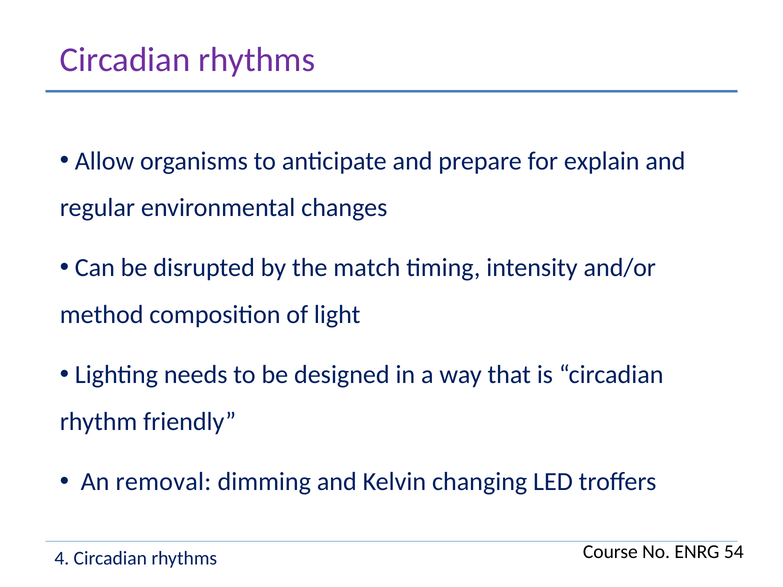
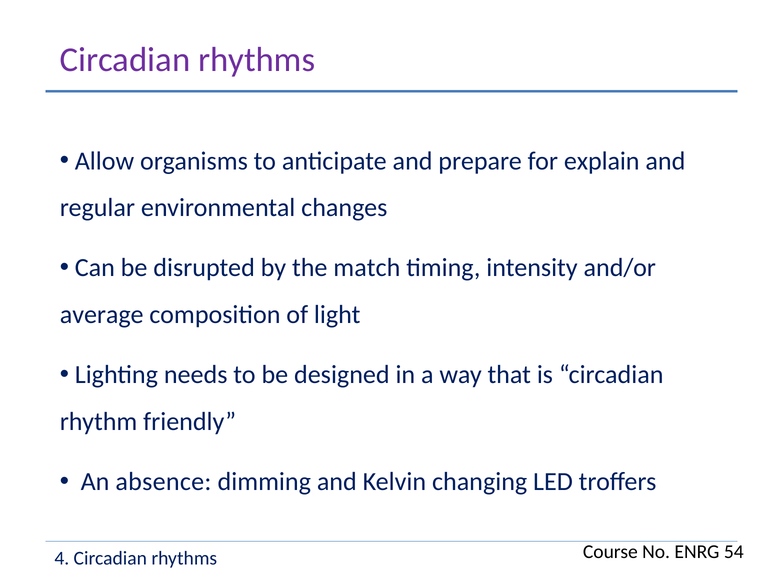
method: method -> average
removal: removal -> absence
